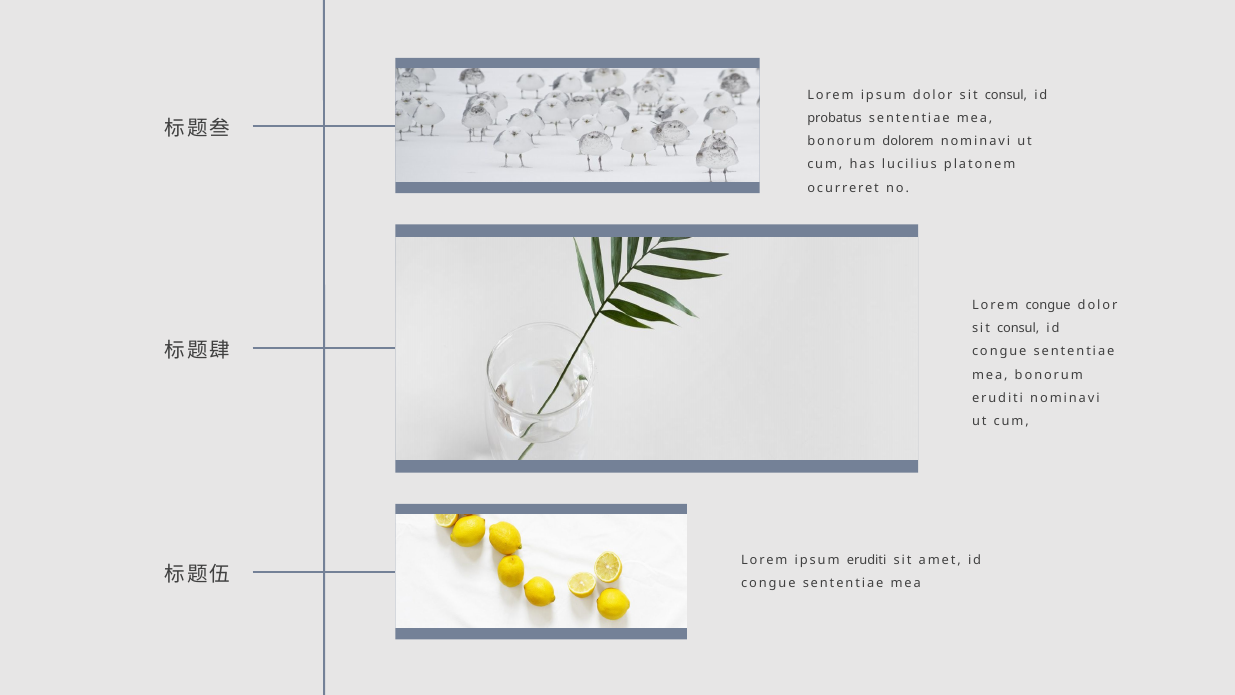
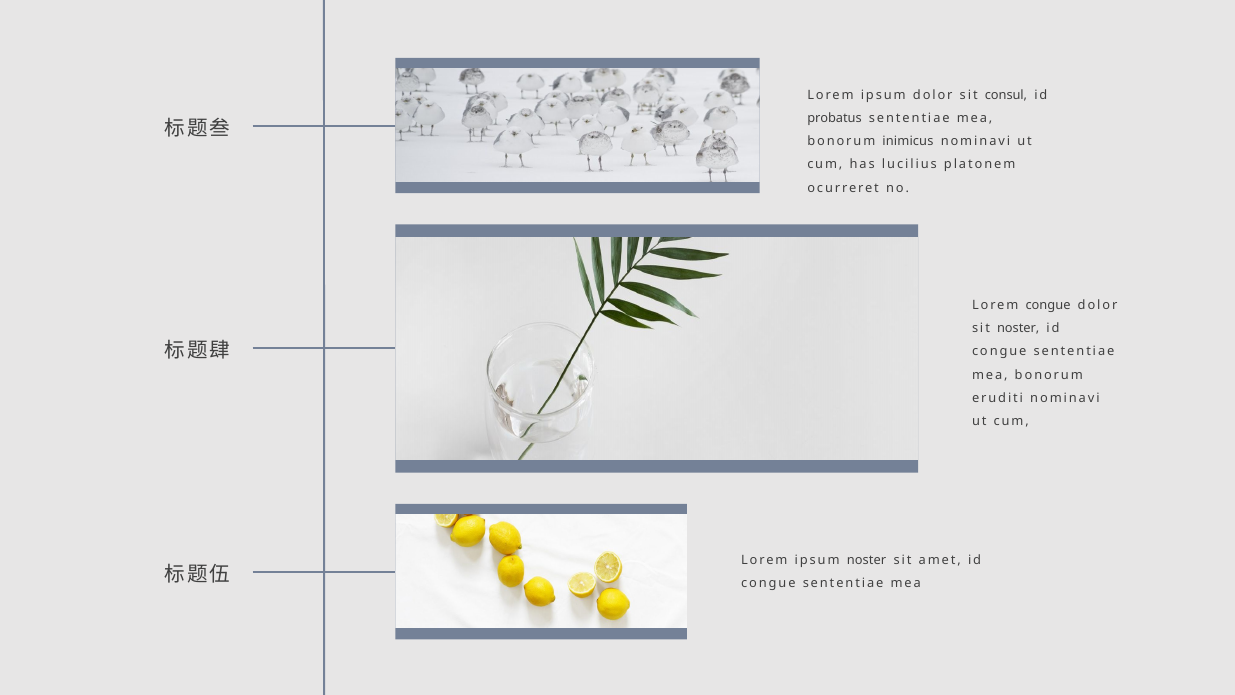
dolorem: dolorem -> inimicus
consul at (1018, 328): consul -> noster
ipsum eruditi: eruditi -> noster
